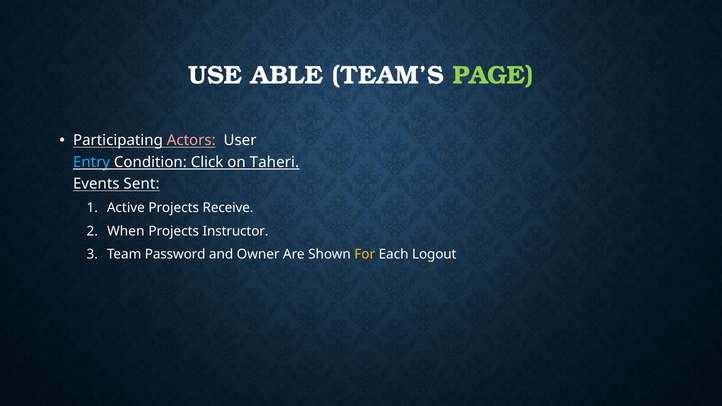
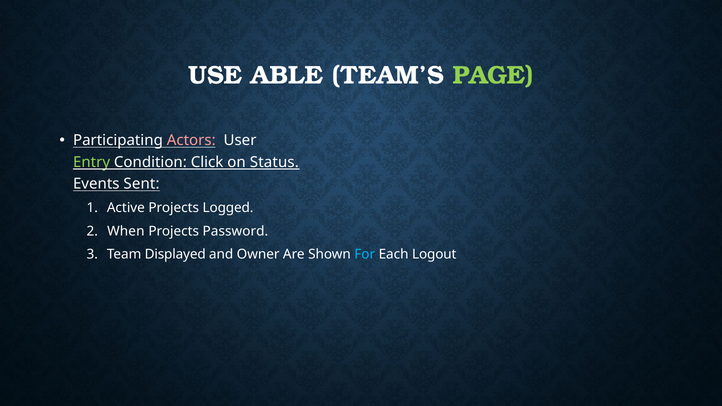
Entry colour: light blue -> light green
Taheri: Taheri -> Status
Receive: Receive -> Logged
Instructor: Instructor -> Password
Password: Password -> Displayed
For colour: yellow -> light blue
